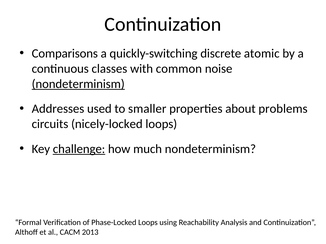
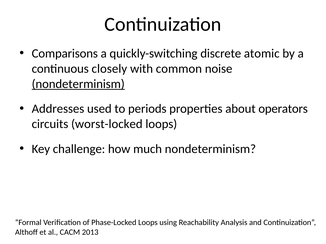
classes: classes -> closely
smaller: smaller -> periods
problems: problems -> operators
nicely-locked: nicely-locked -> worst-locked
challenge underline: present -> none
